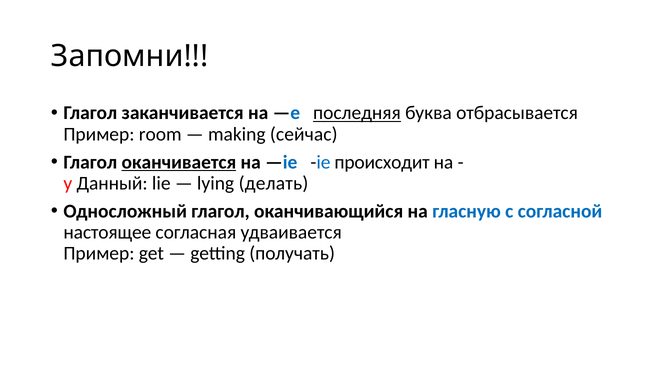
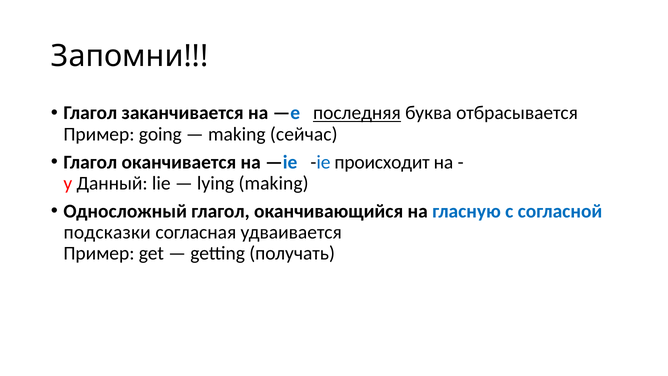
room: room -> going
оканчивается underline: present -> none
lying делать: делать -> making
настоящее: настоящее -> подсказки
